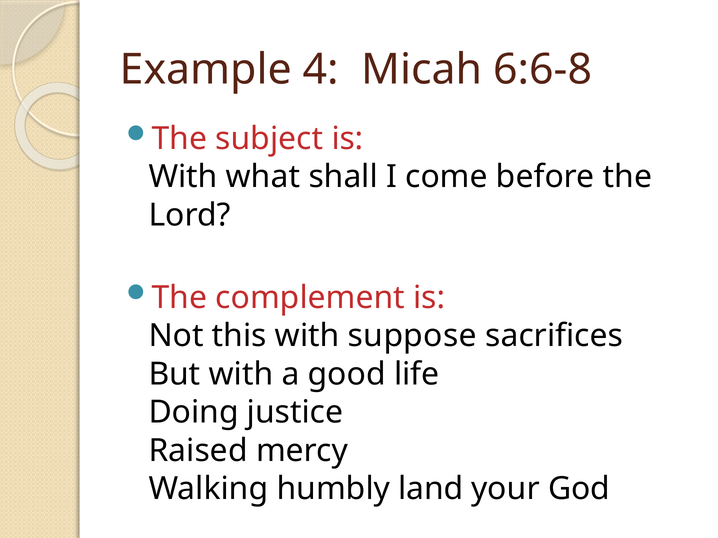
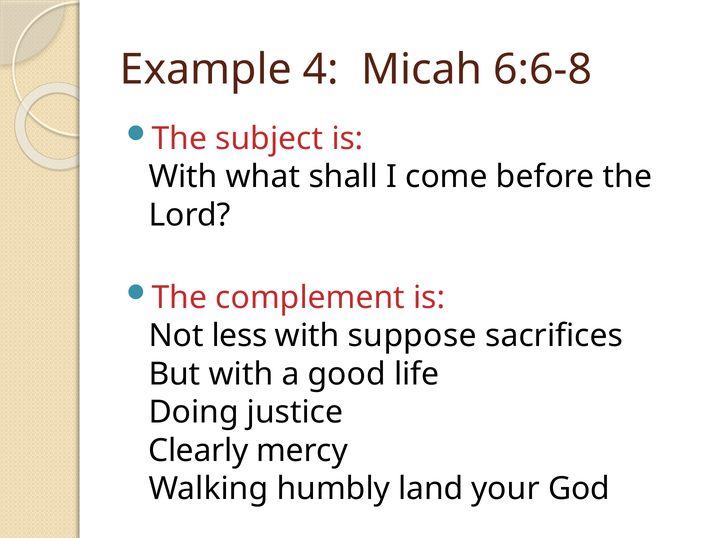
this: this -> less
Raised: Raised -> Clearly
